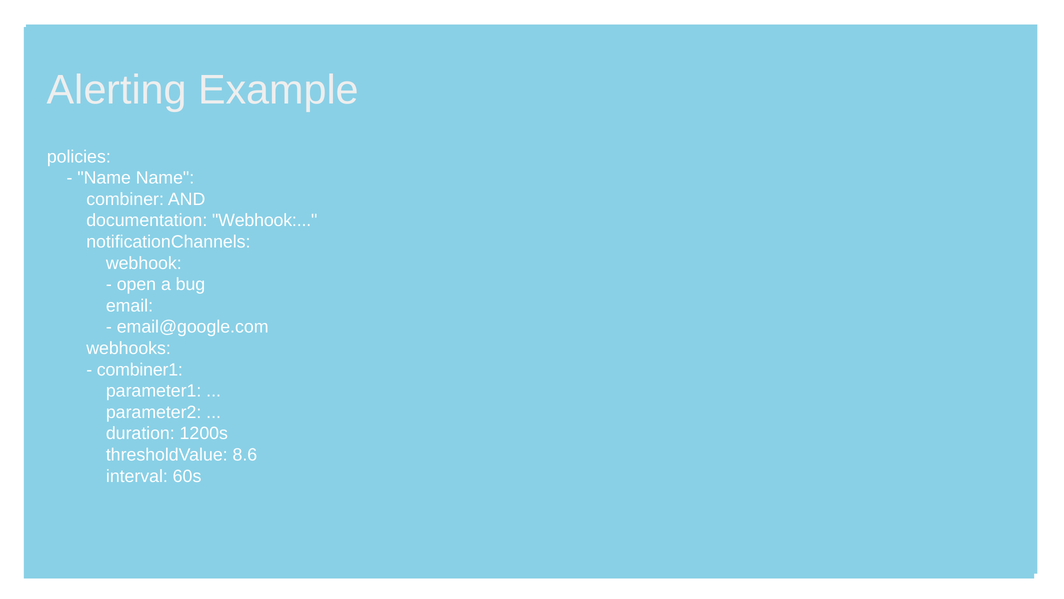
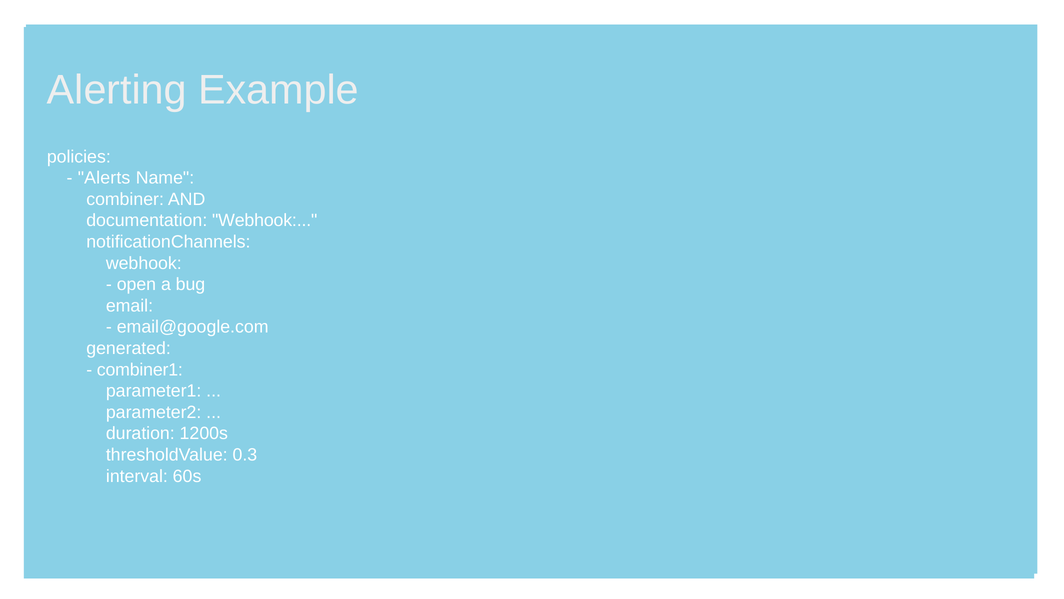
Name at (104, 178): Name -> Alerts
webhooks: webhooks -> generated
8.6: 8.6 -> 0.3
